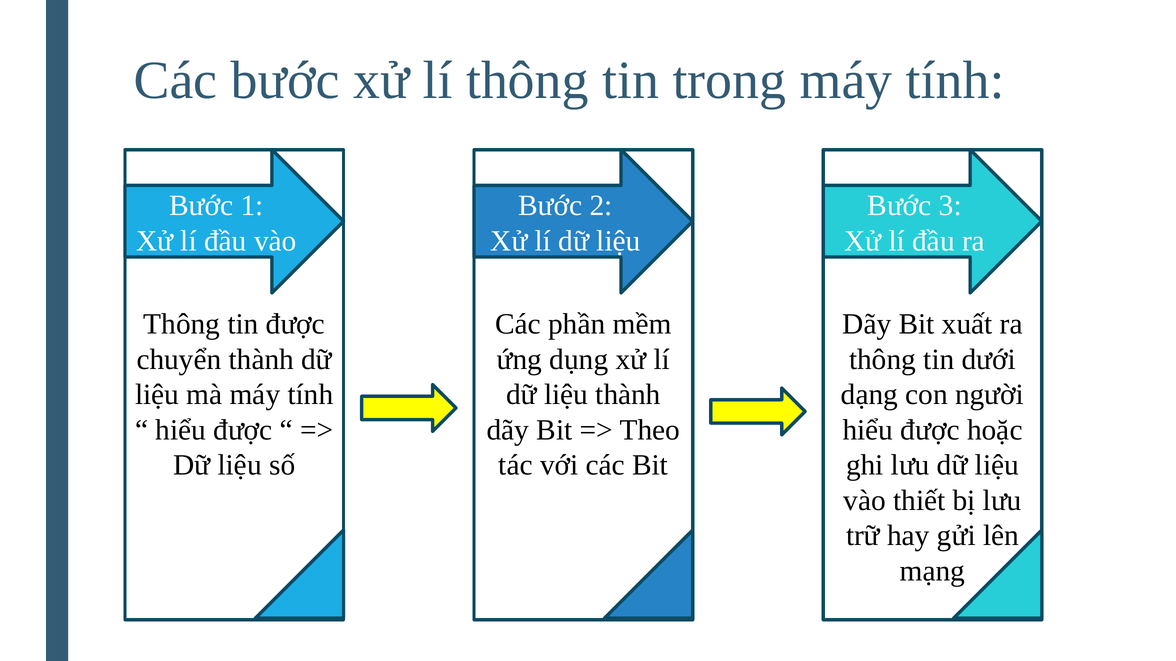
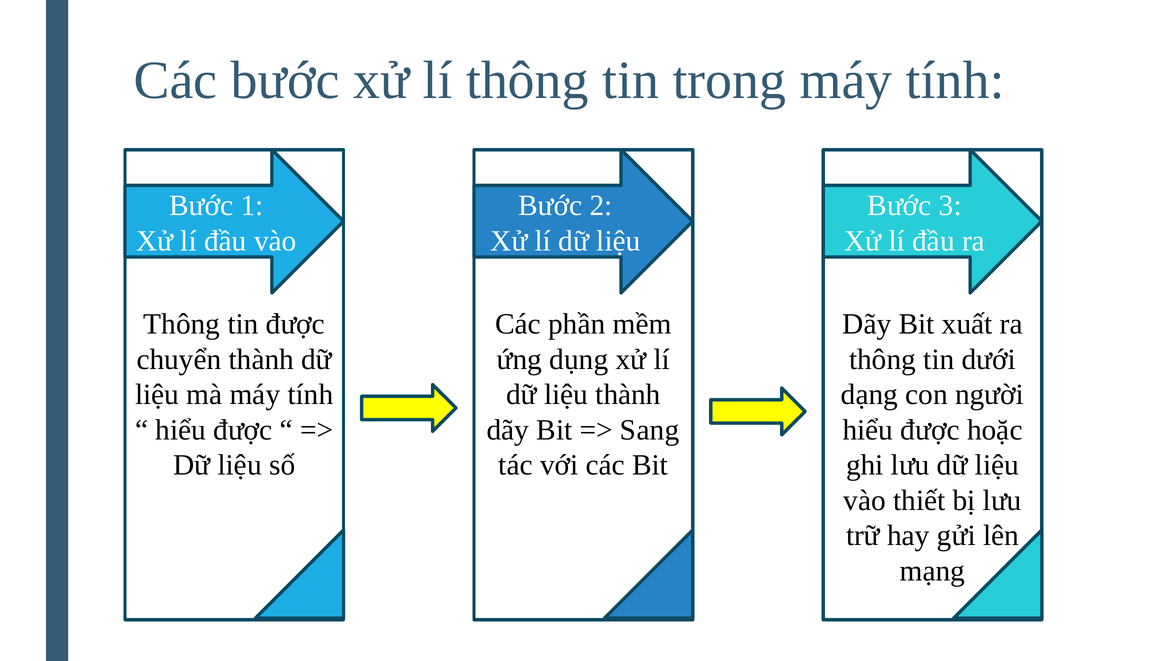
Theo: Theo -> Sang
